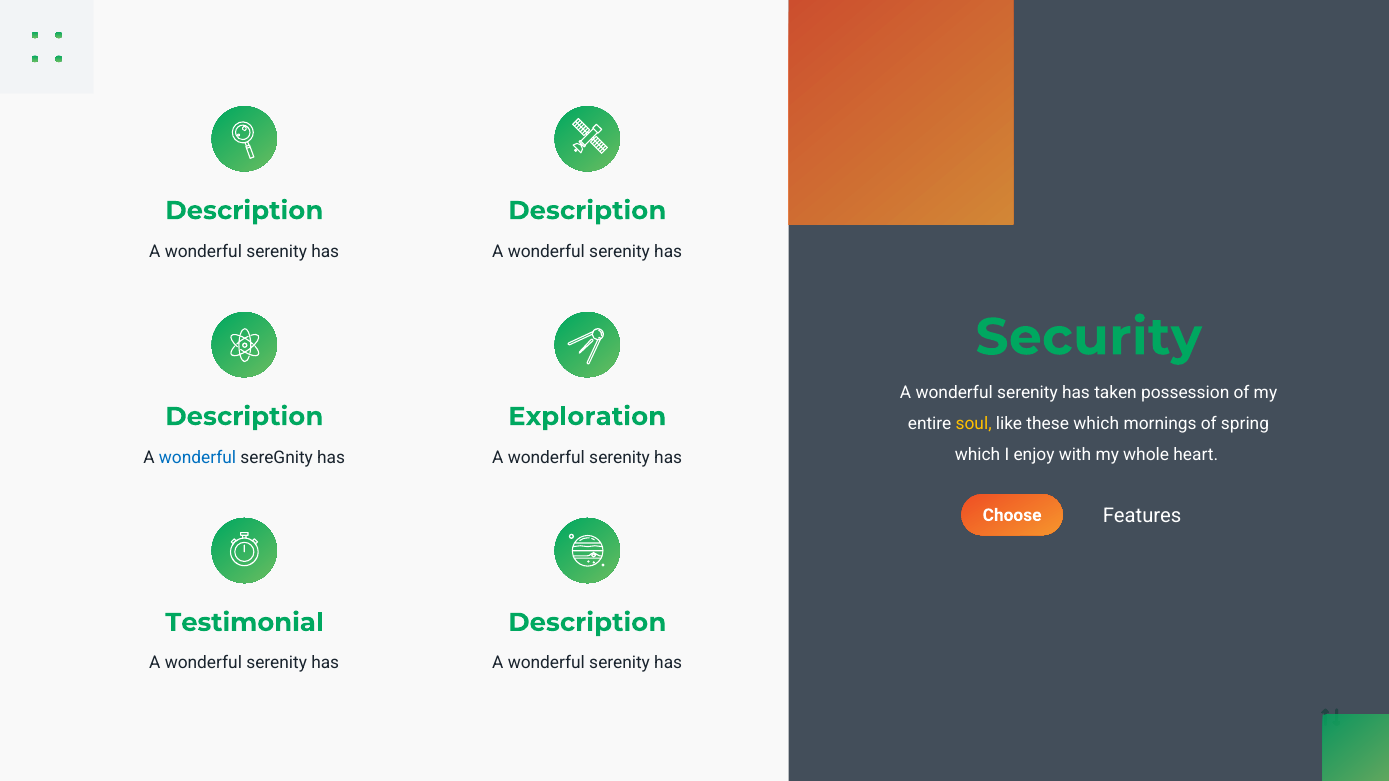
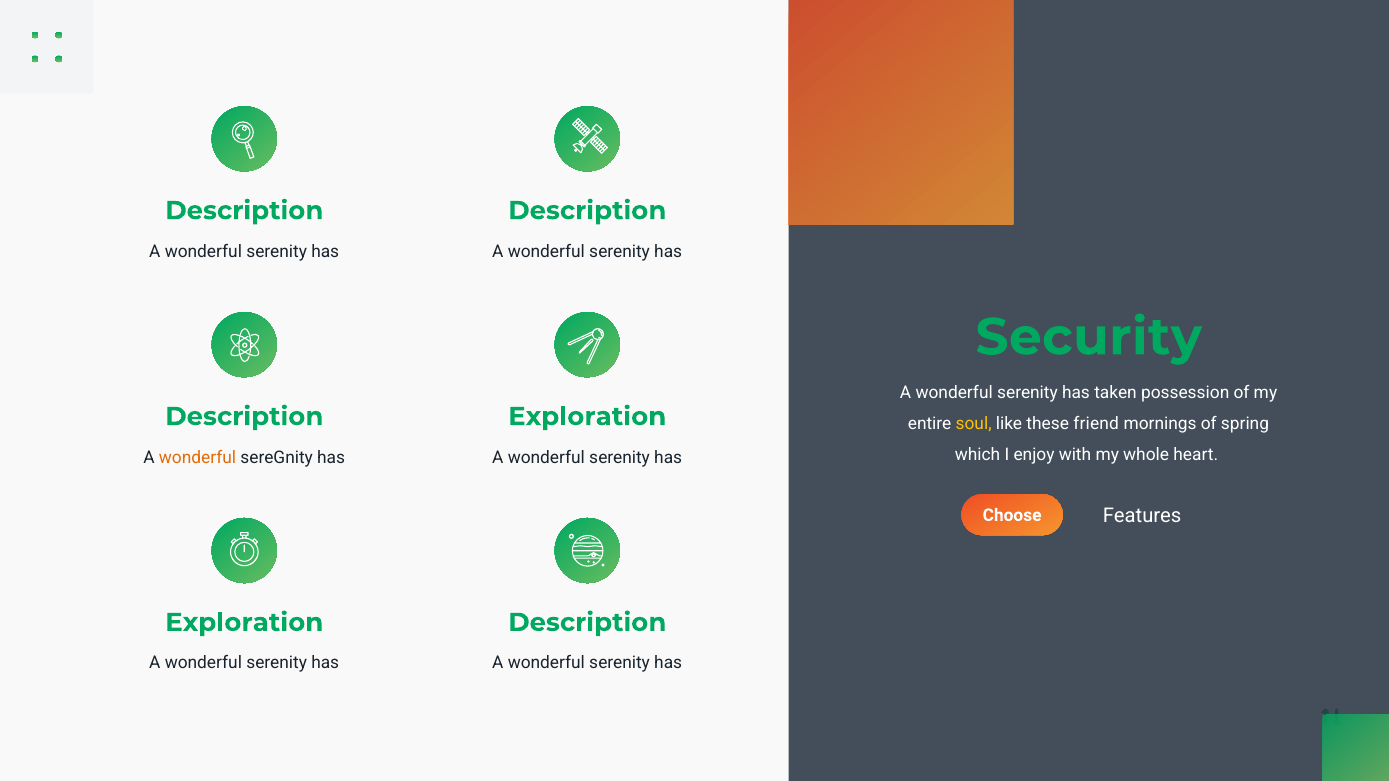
these which: which -> friend
wonderful at (197, 457) colour: blue -> orange
Testimonial at (244, 623): Testimonial -> Exploration
